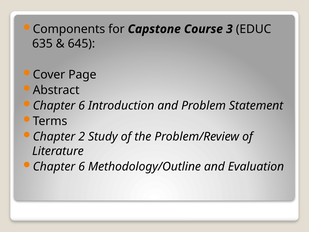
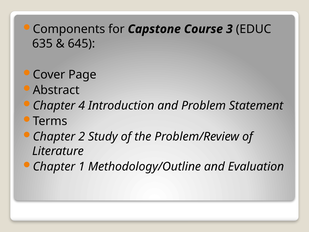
6 at (82, 105): 6 -> 4
6 at (82, 166): 6 -> 1
